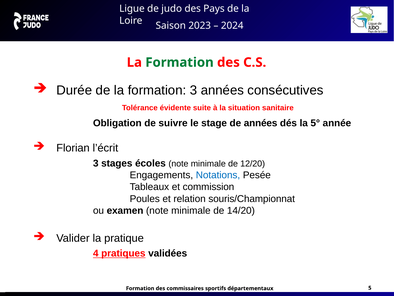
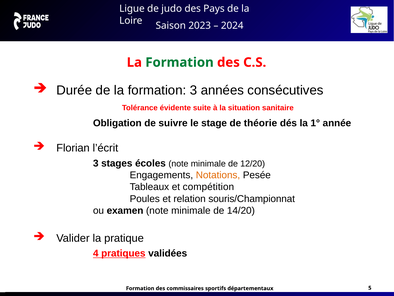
de années: années -> théorie
5°: 5° -> 1°
Notations colour: blue -> orange
commission: commission -> compétition
